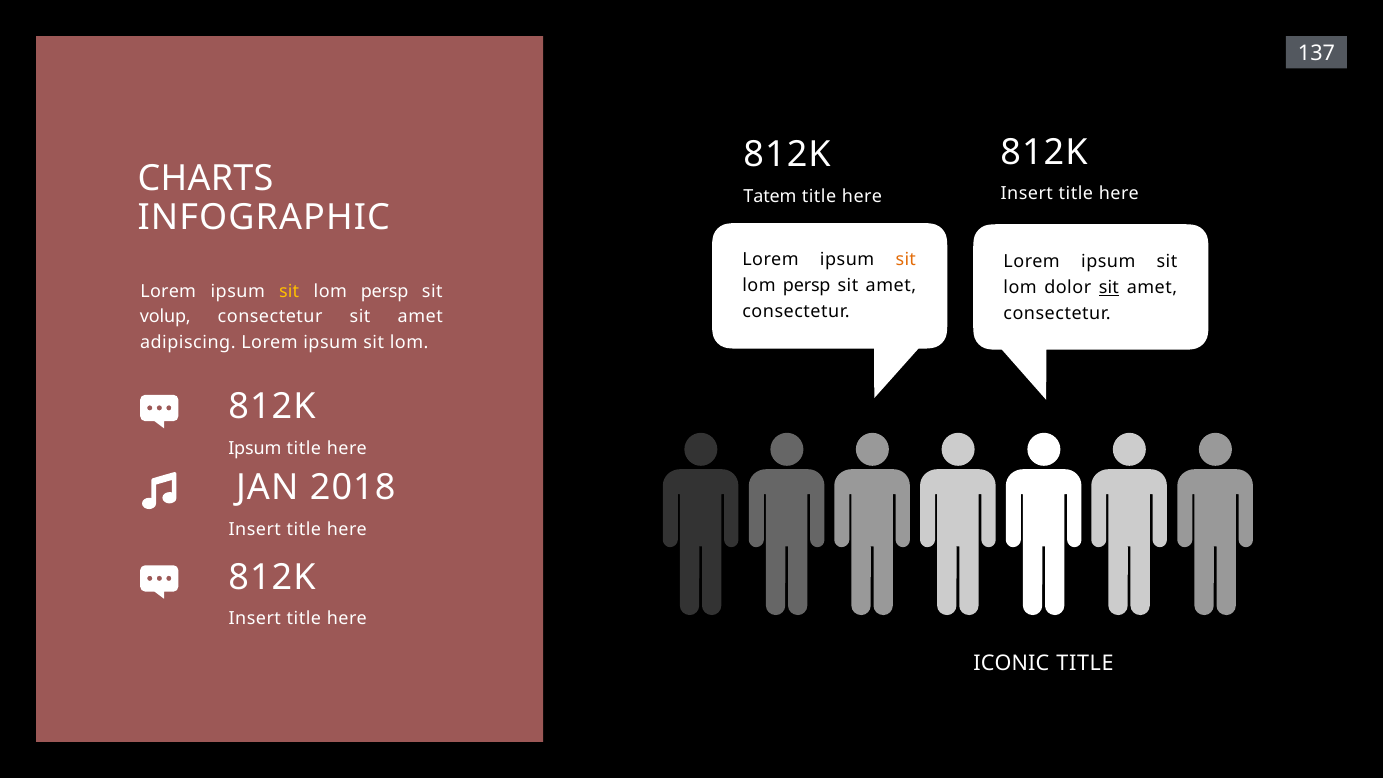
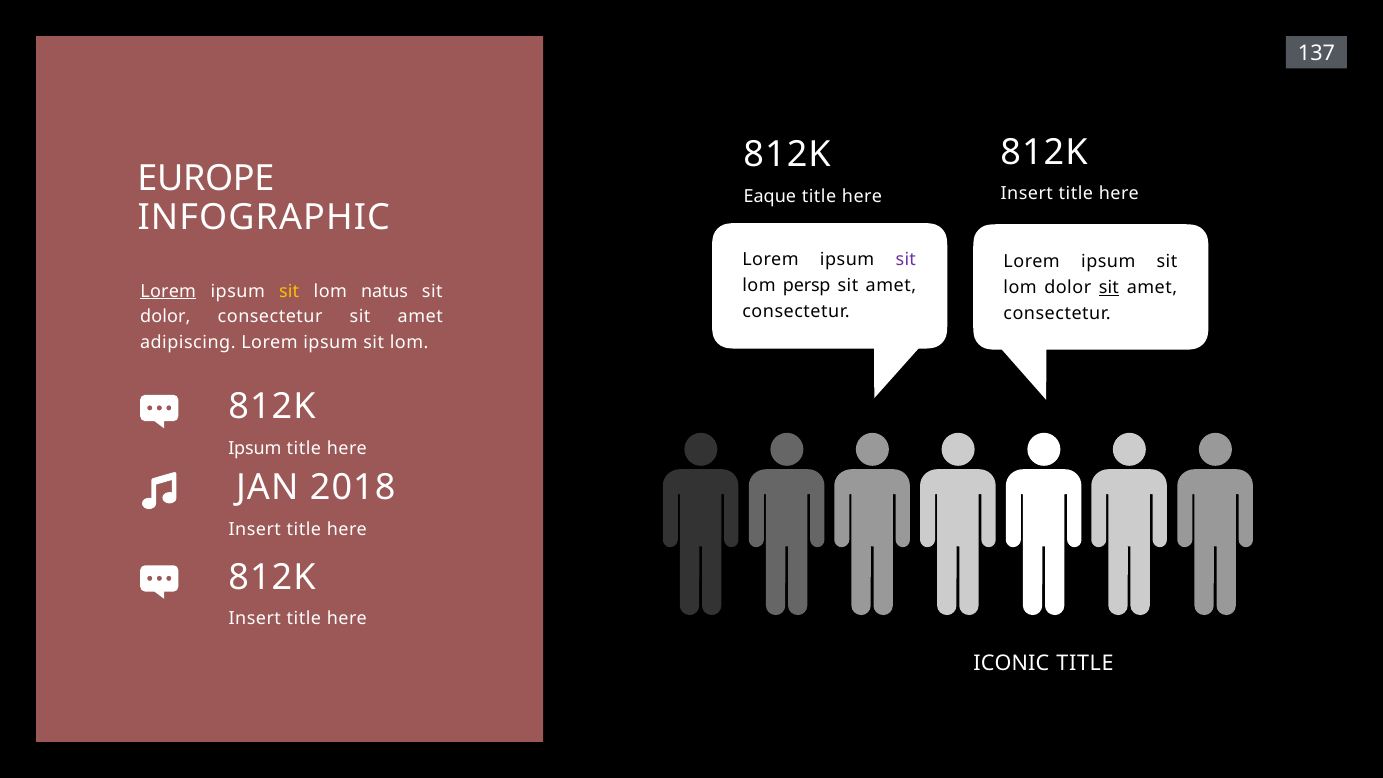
CHARTS: CHARTS -> EUROPE
Tatem: Tatem -> Eaque
sit at (906, 260) colour: orange -> purple
Lorem at (168, 291) underline: none -> present
persp at (385, 291): persp -> natus
volup at (165, 317): volup -> dolor
